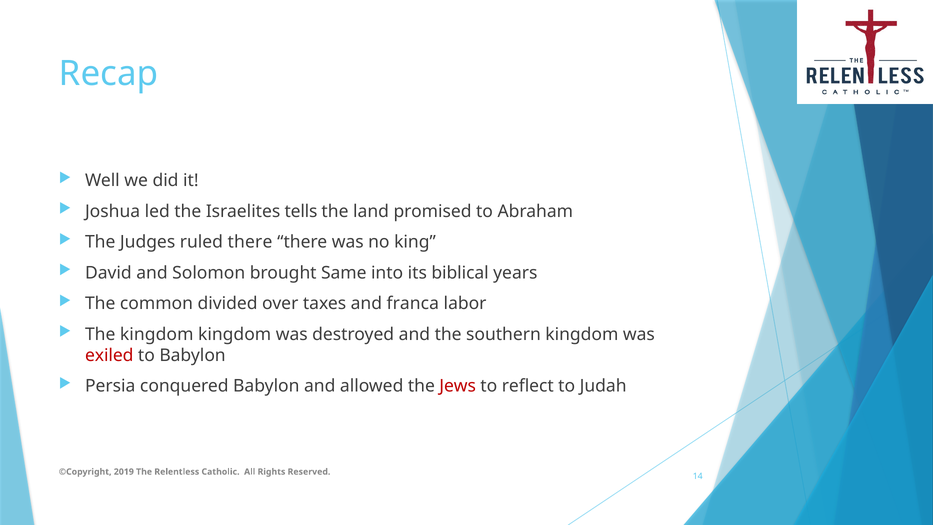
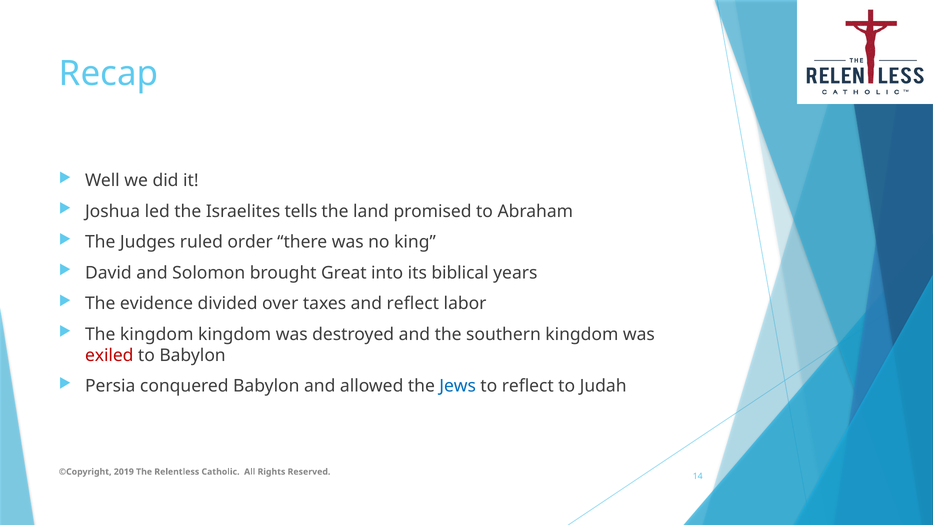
ruled there: there -> order
Same: Same -> Great
common: common -> evidence
and franca: franca -> reflect
Jews colour: red -> blue
